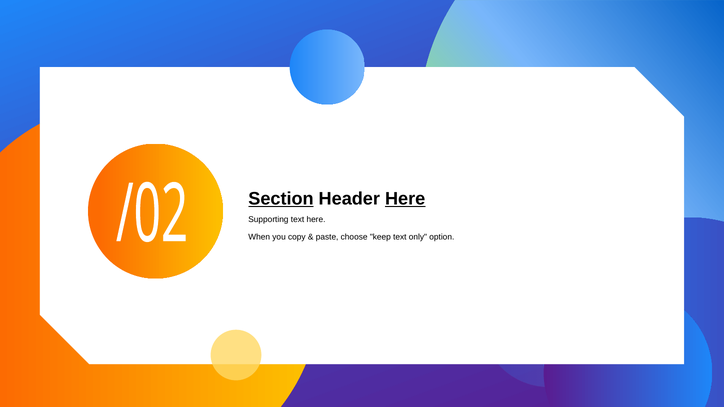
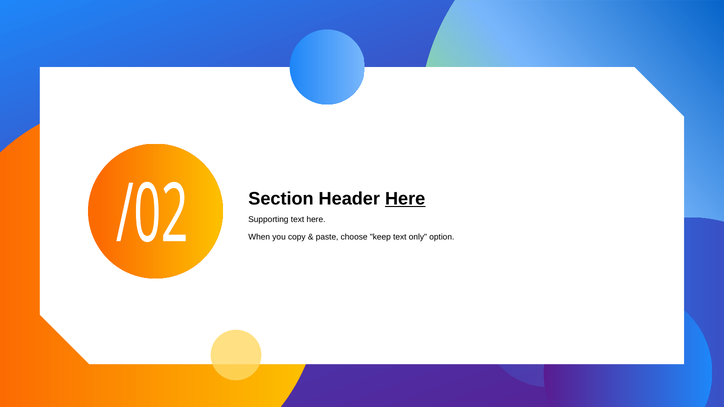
Section underline: present -> none
